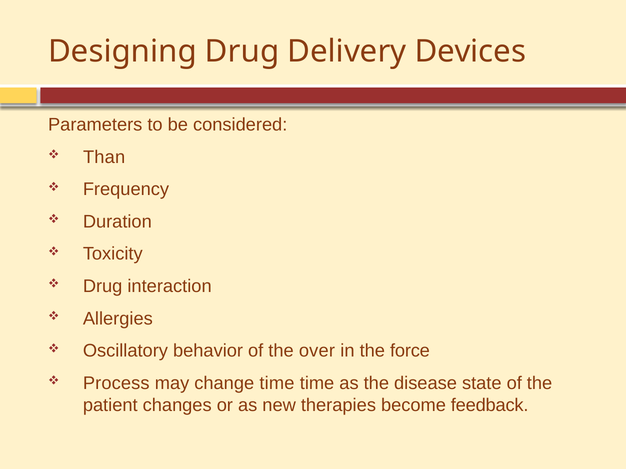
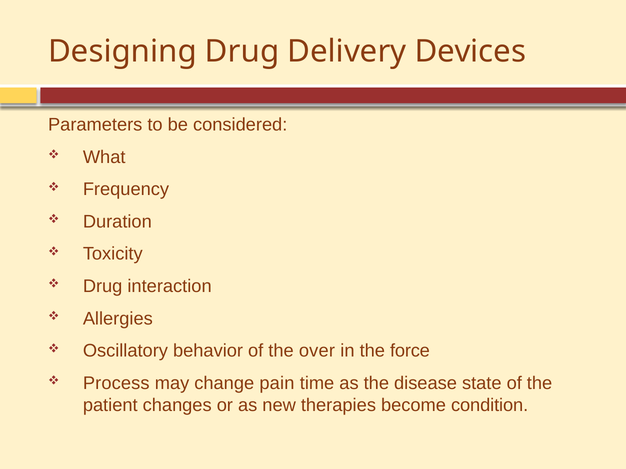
Than: Than -> What
change time: time -> pain
feedback: feedback -> condition
